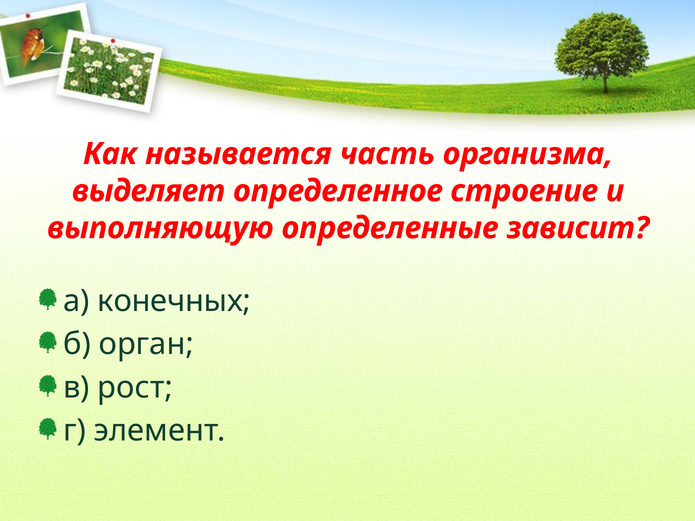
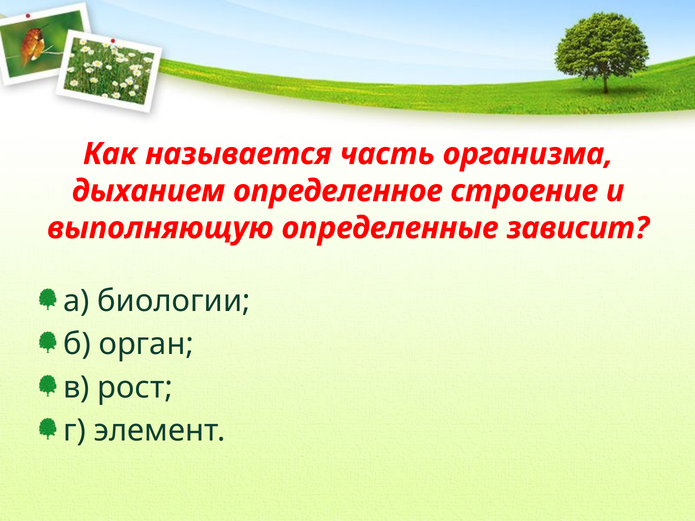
выделяет: выделяет -> дыханием
конечных: конечных -> биологии
